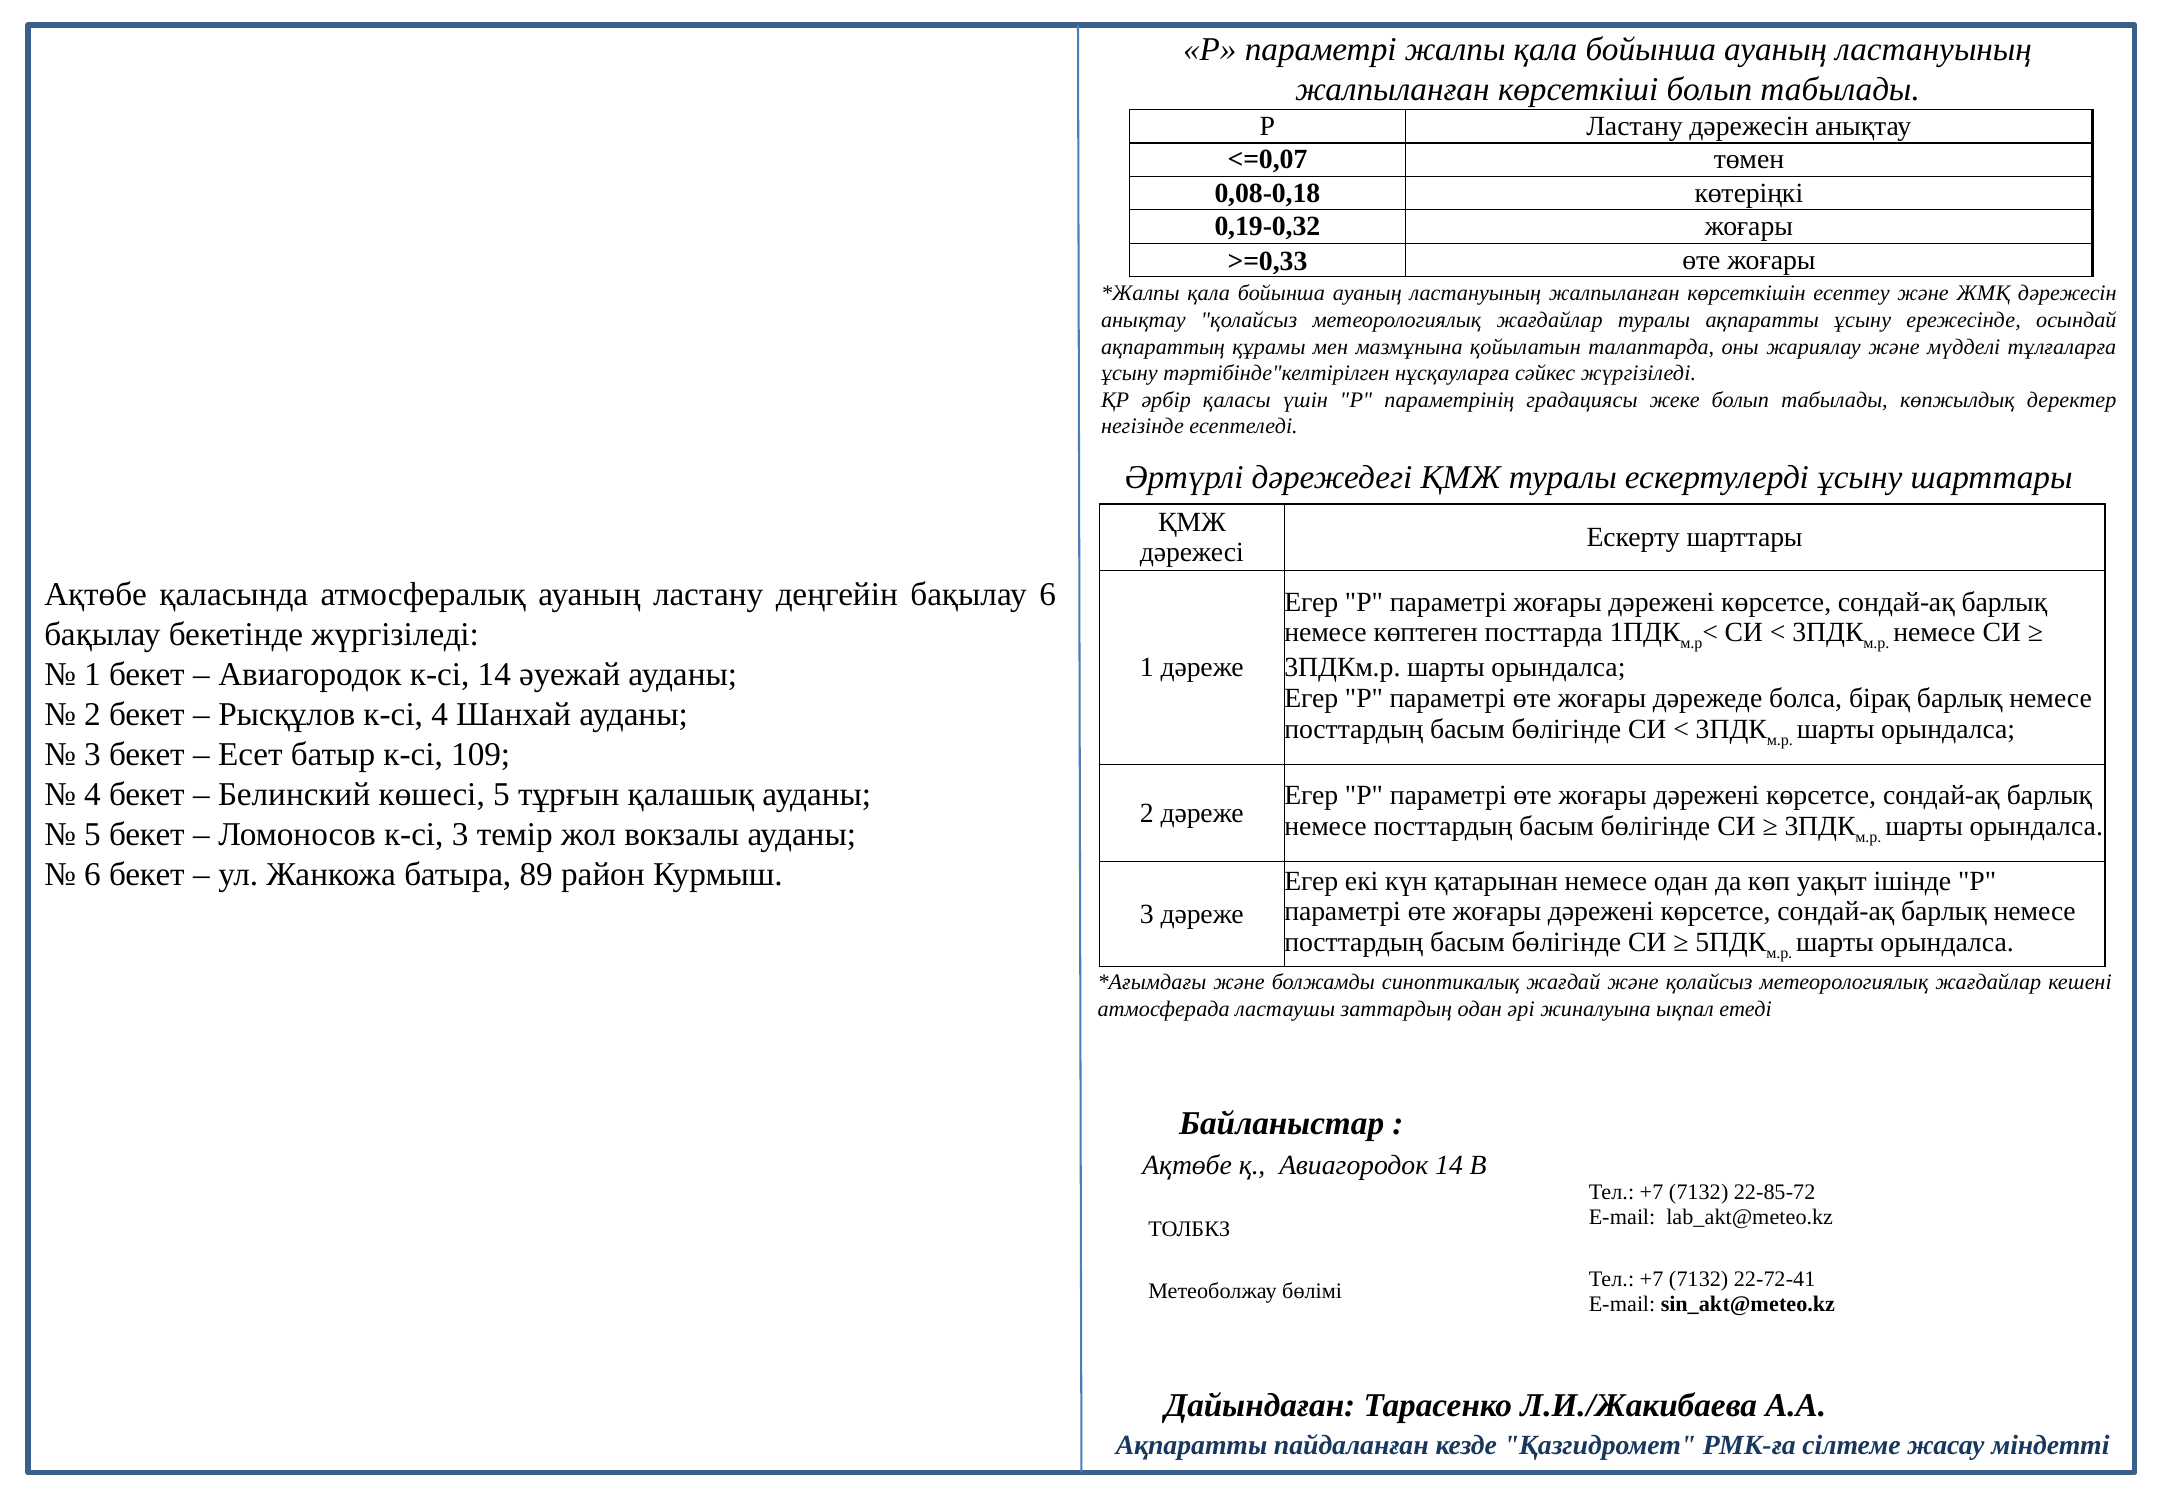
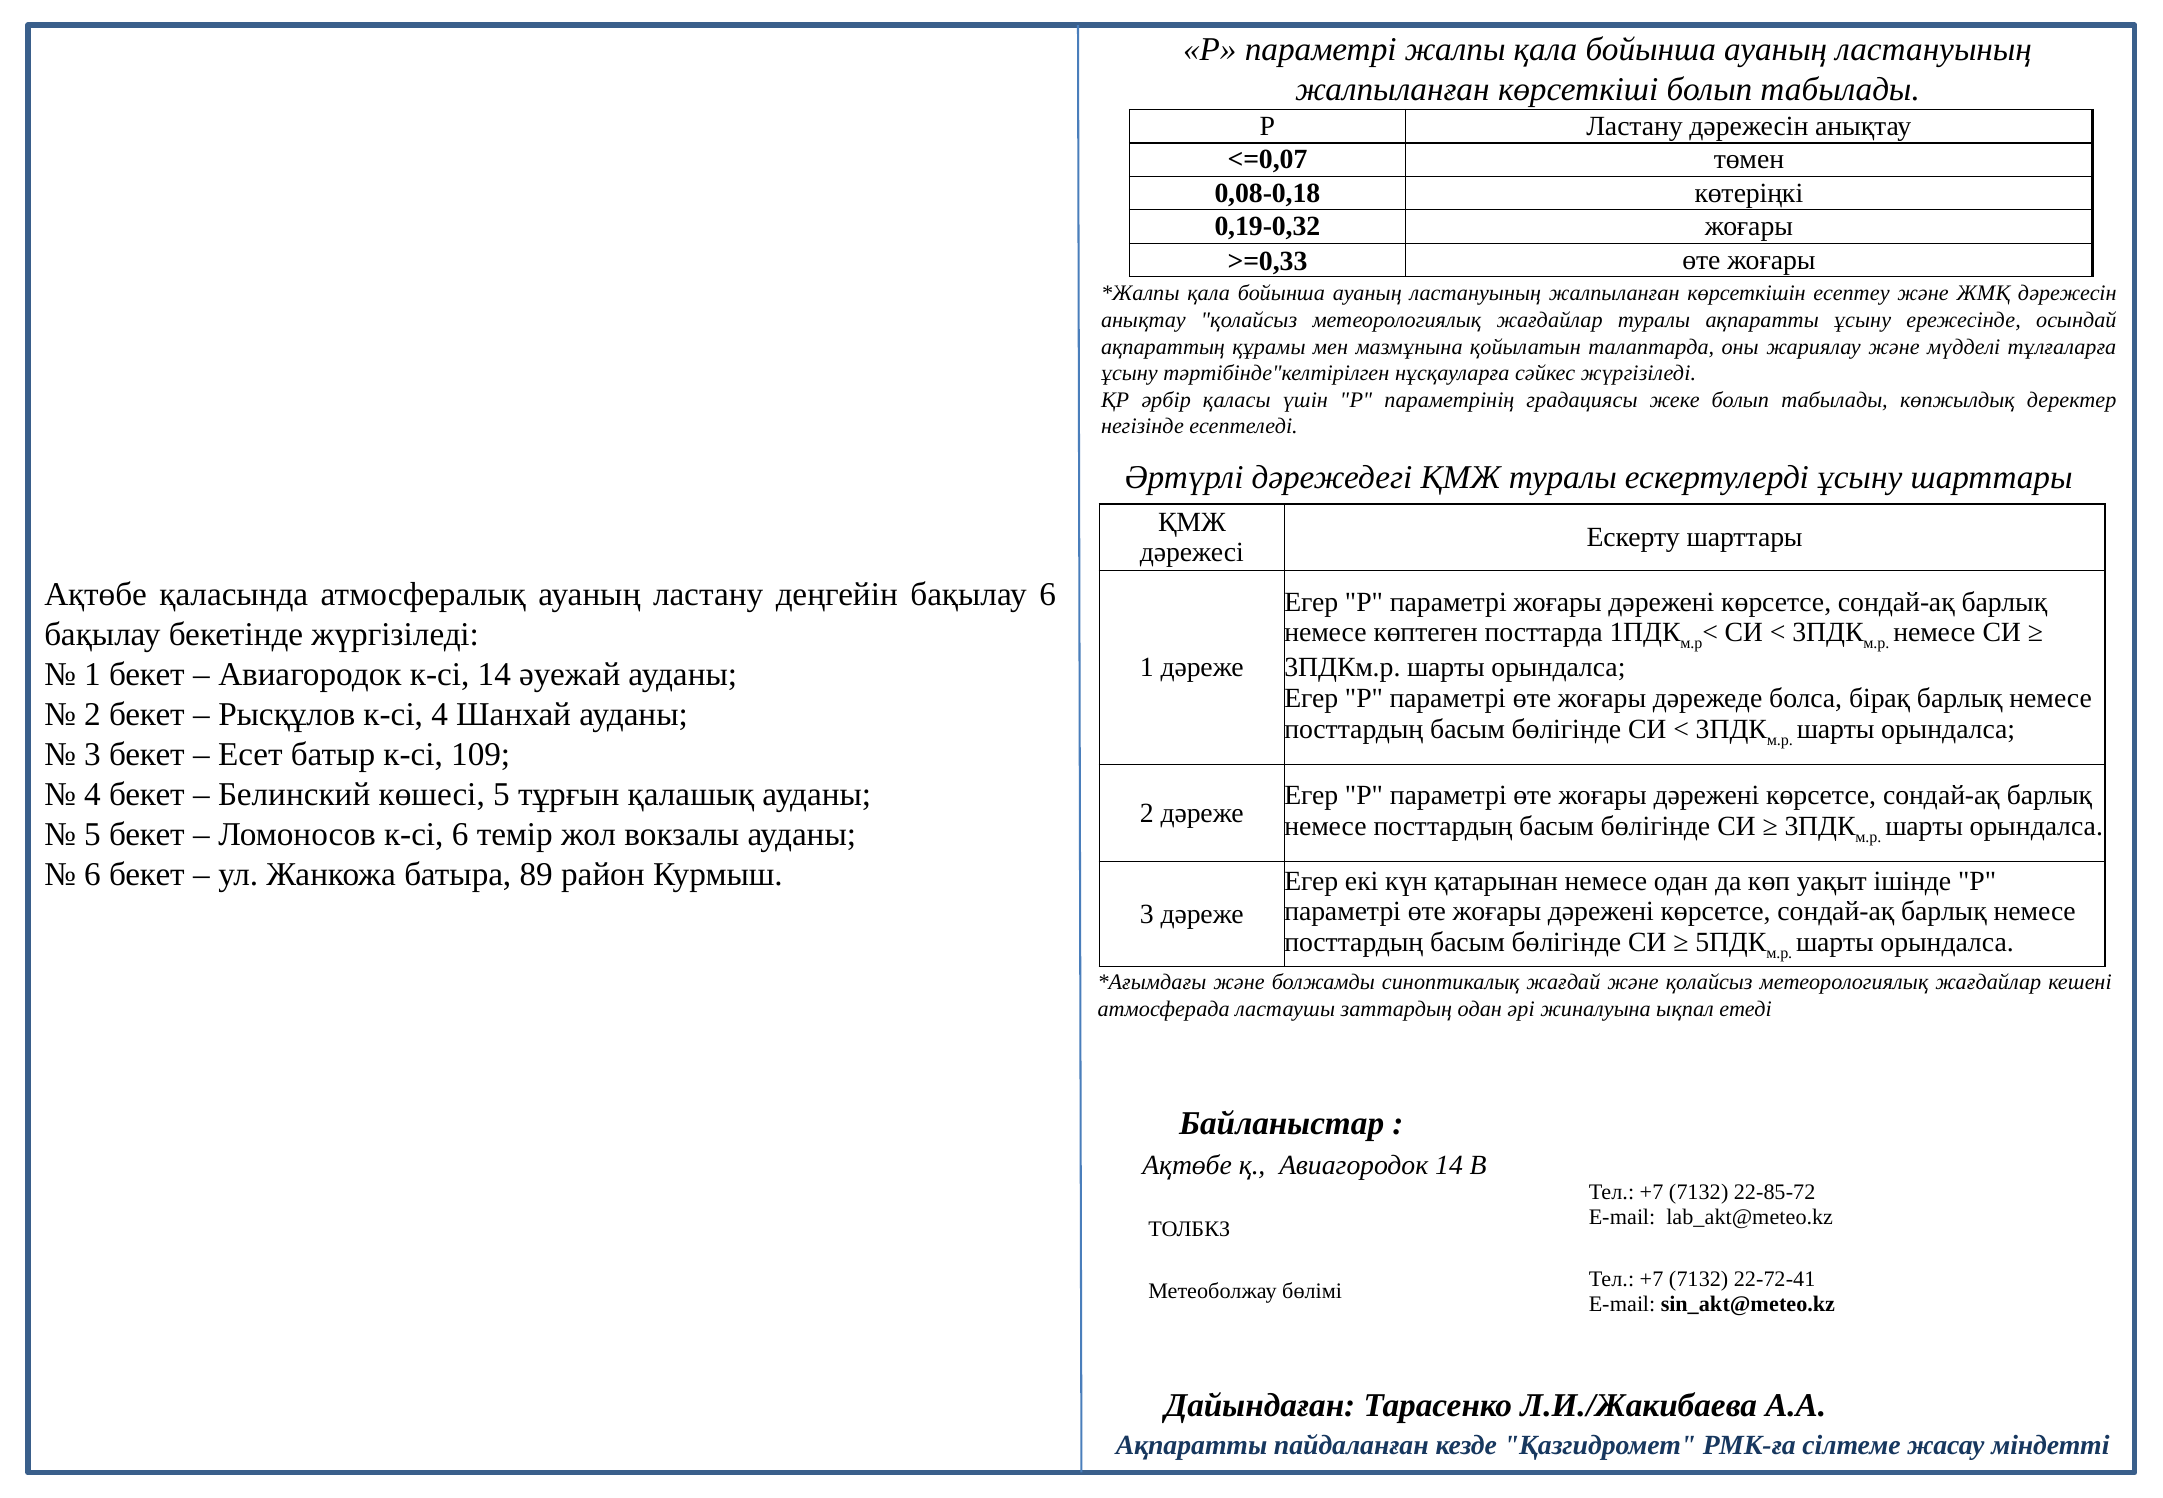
к-сі 3: 3 -> 6
